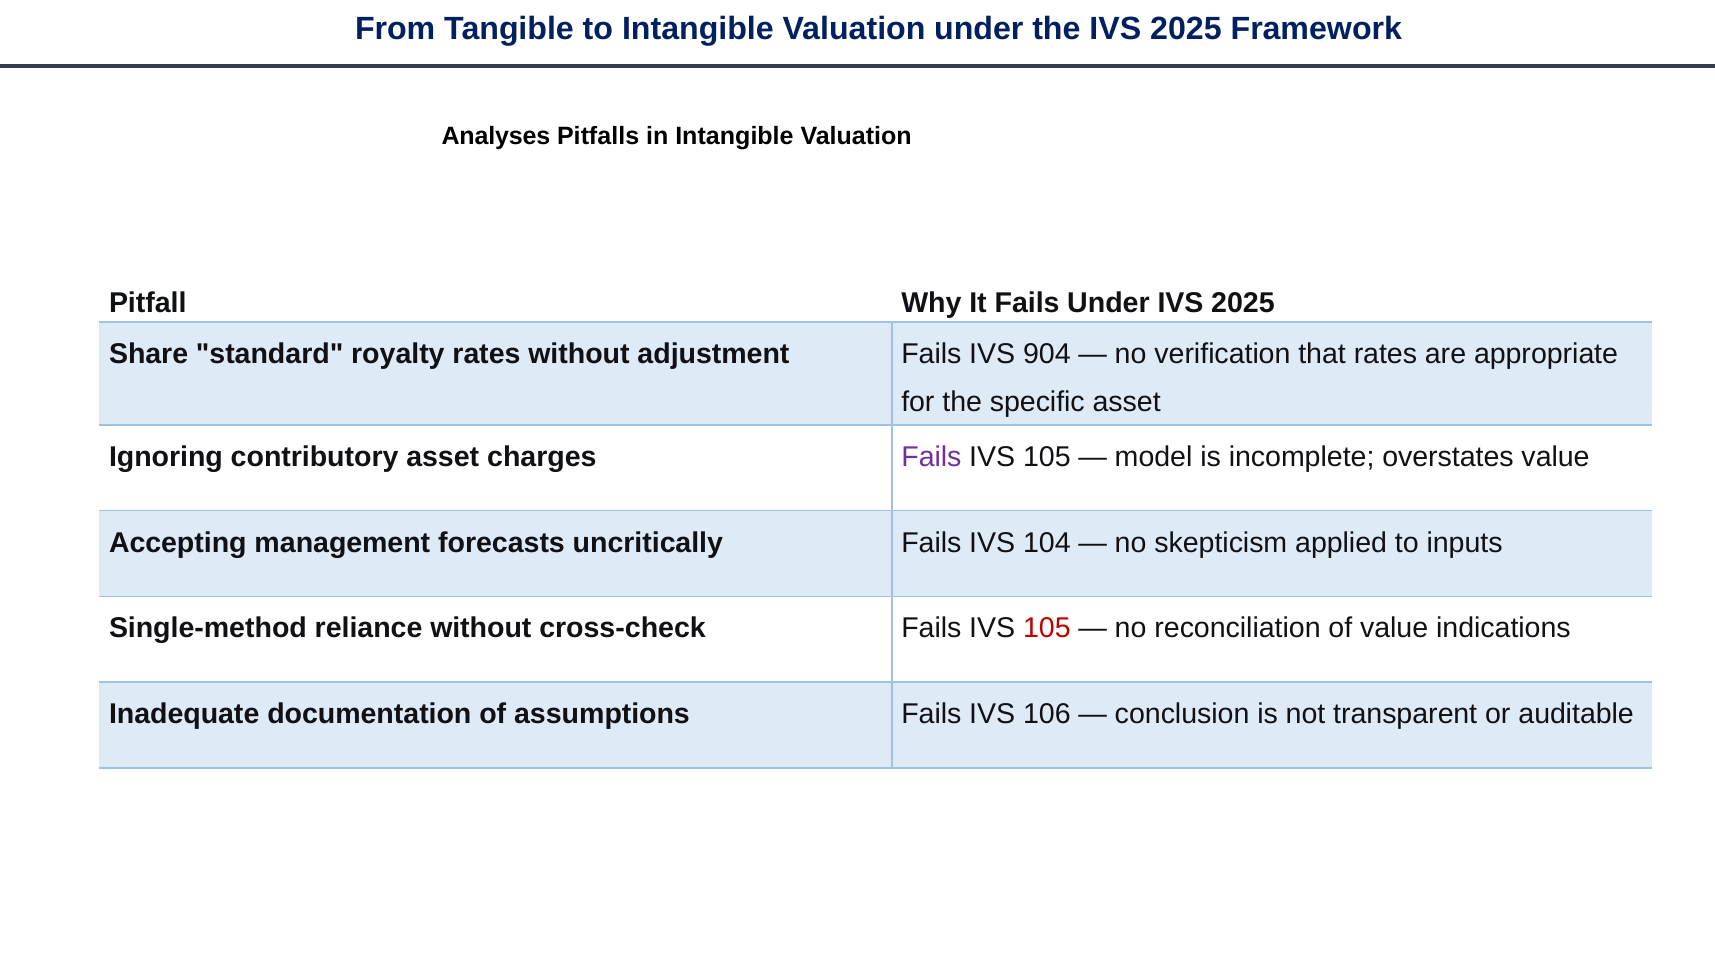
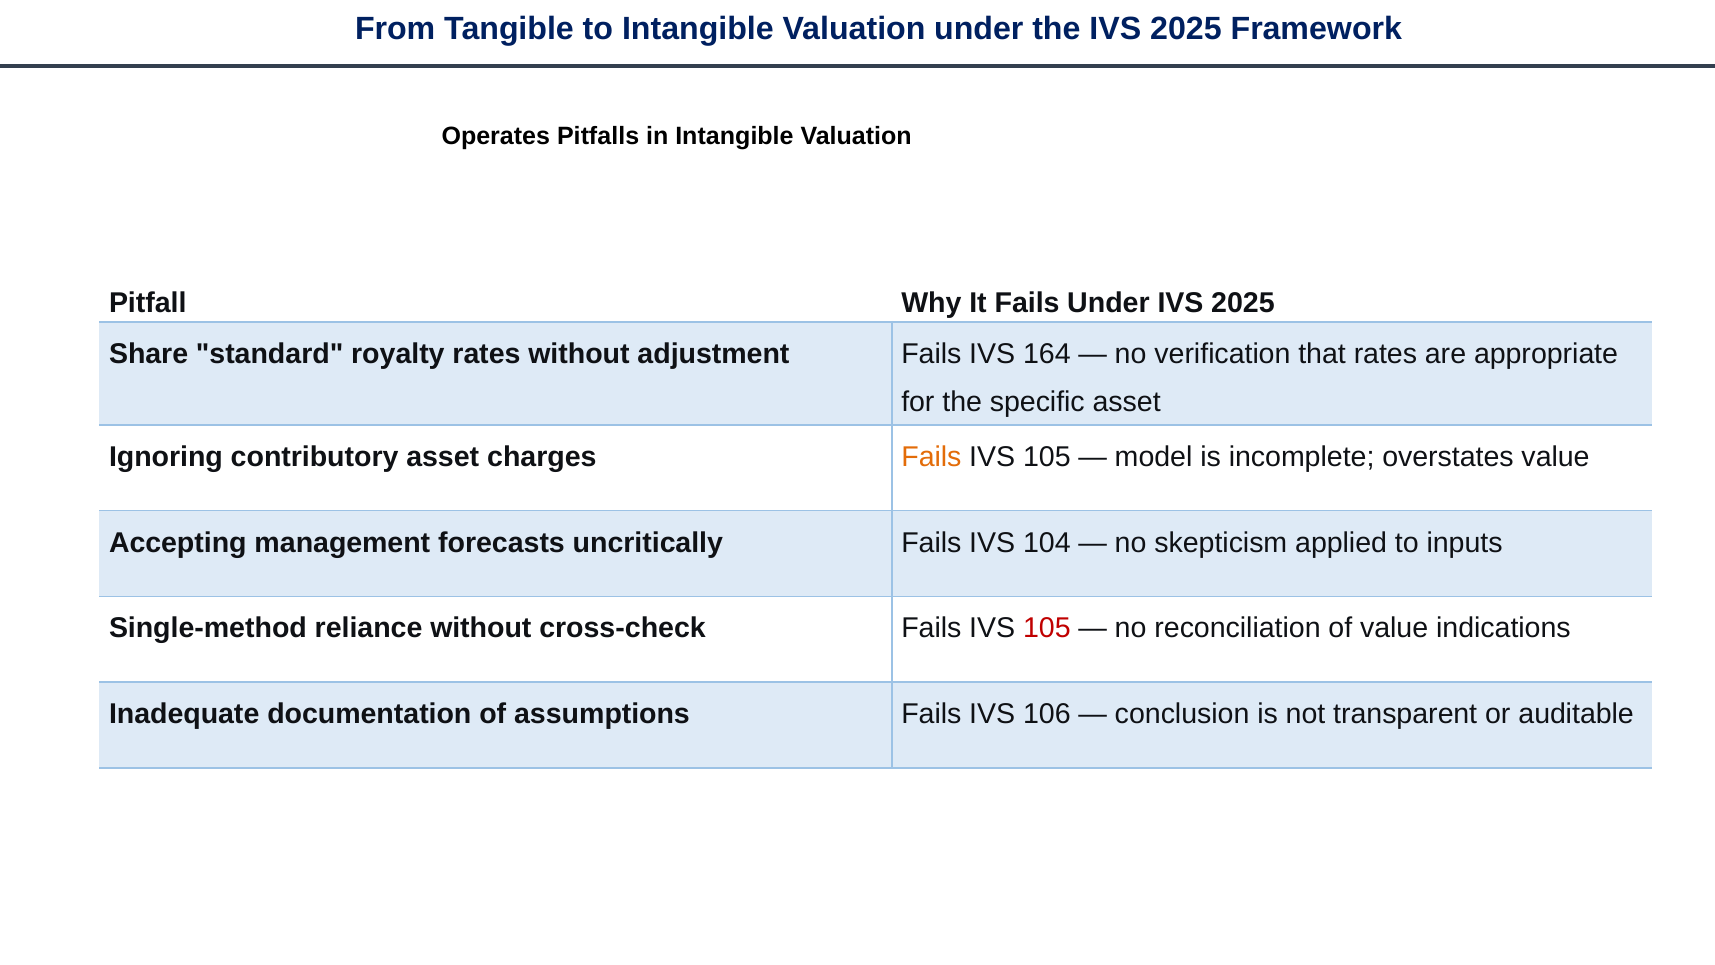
Analyses: Analyses -> Operates
904: 904 -> 164
Fails at (931, 457) colour: purple -> orange
